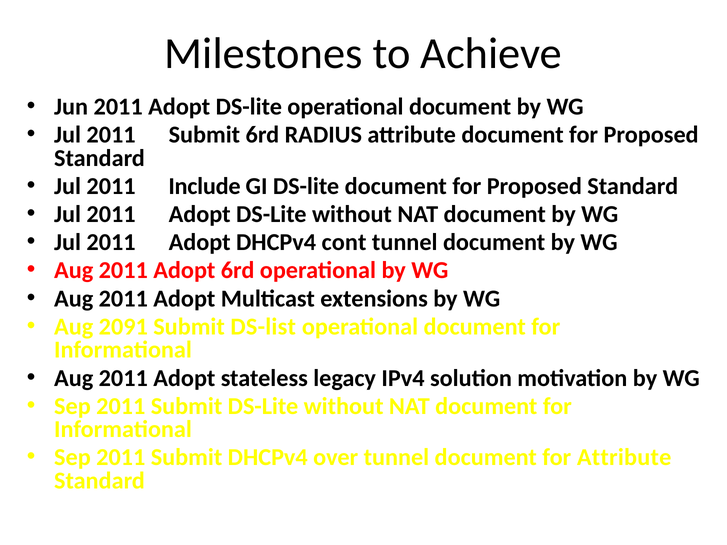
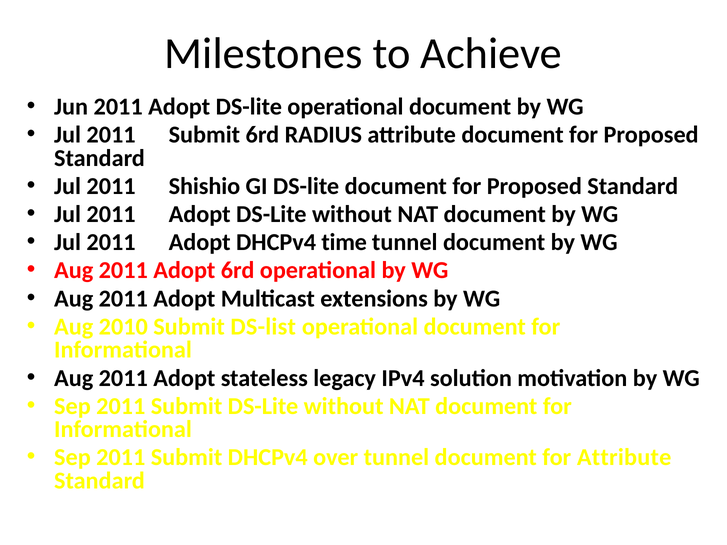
Include: Include -> Shishio
cont: cont -> time
2091: 2091 -> 2010
